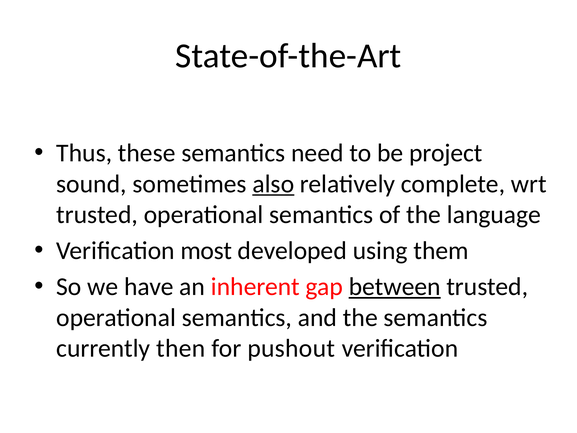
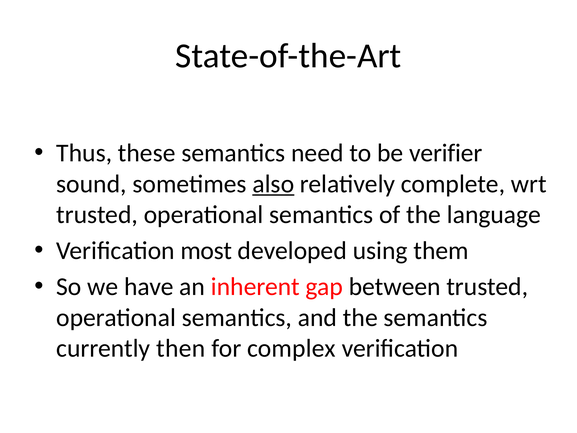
project: project -> verifier
between underline: present -> none
pushout: pushout -> complex
